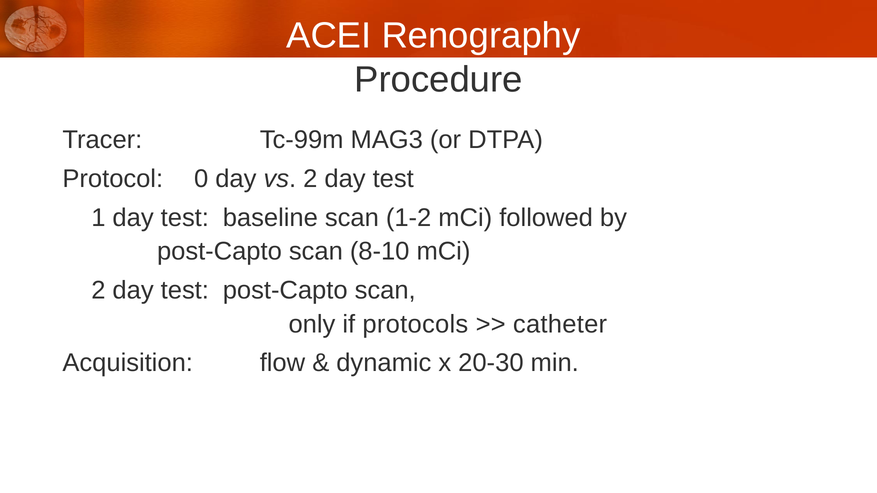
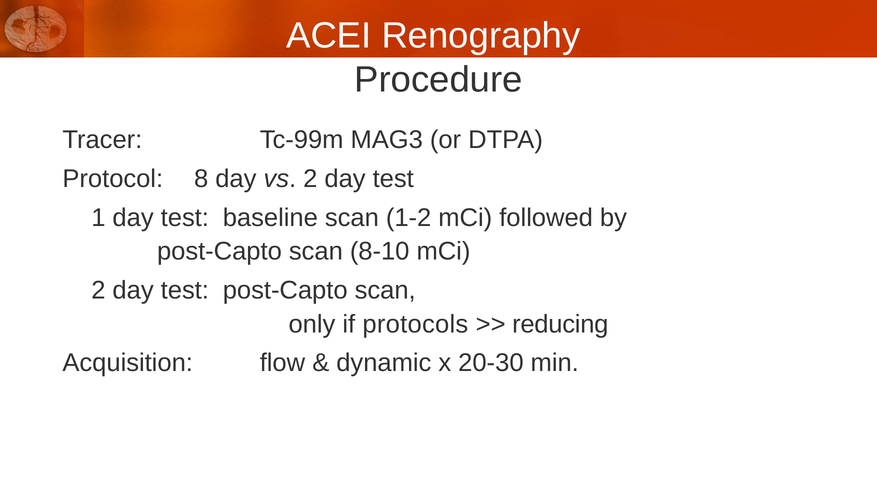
0: 0 -> 8
catheter: catheter -> reducing
